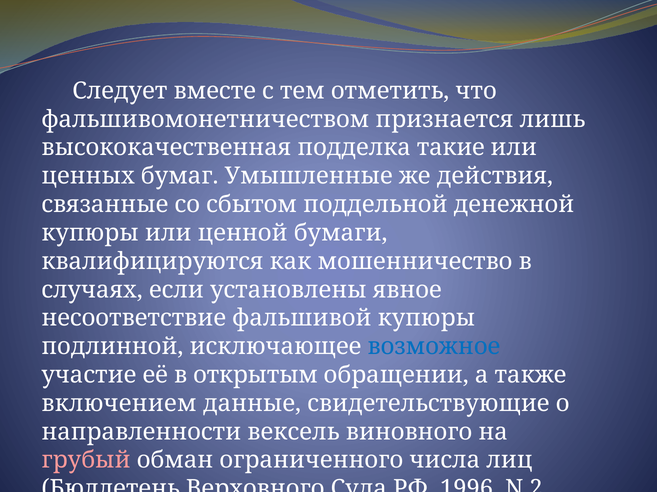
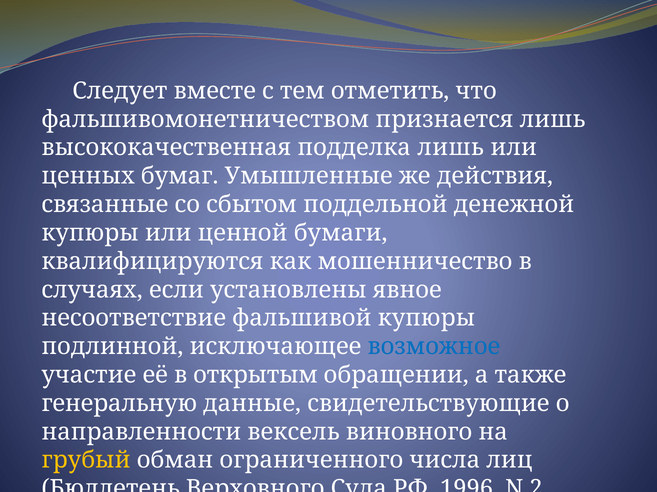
подделка такие: такие -> лишь
включением: включением -> генеральную
грубый colour: pink -> yellow
